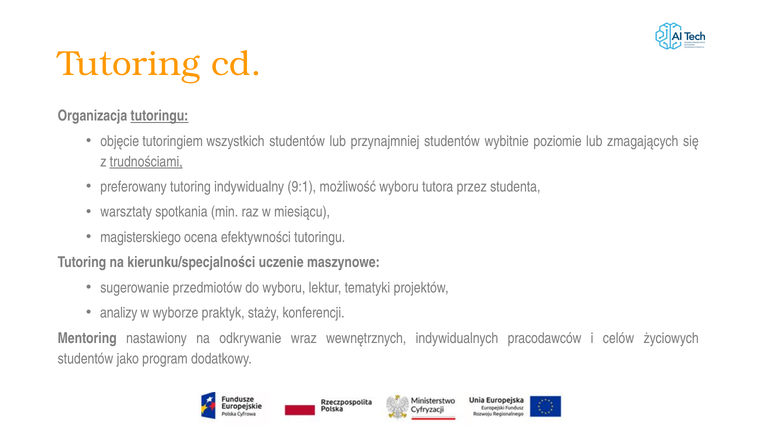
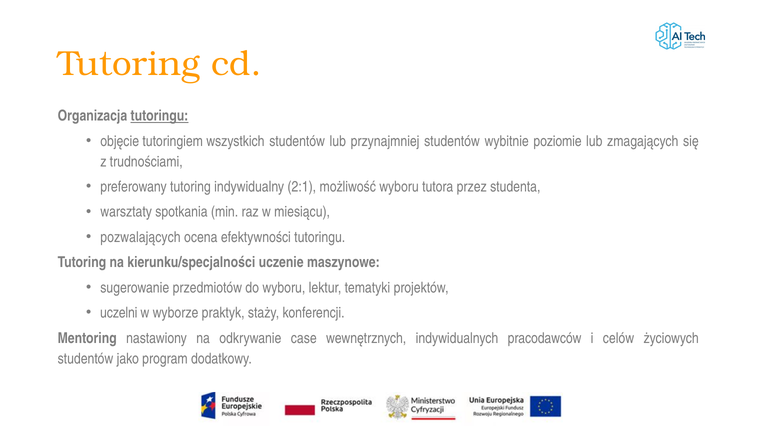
trudnościami underline: present -> none
9:1: 9:1 -> 2:1
magisterskiego: magisterskiego -> pozwalających
analizy: analizy -> uczelni
wraz: wraz -> case
